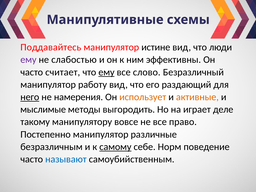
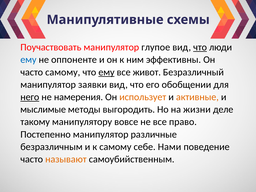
Поддавайтесь: Поддавайтесь -> Поучаствовать
истине: истине -> глупое
что at (200, 47) underline: none -> present
ему at (28, 60) colour: purple -> blue
слабостью: слабостью -> оппоненте
часто считает: считает -> самому
слово: слово -> живот
работу: работу -> заявки
раздающий: раздающий -> обобщении
играет: играет -> жизни
самому at (115, 147) underline: present -> none
Норм: Норм -> Нами
называют colour: blue -> orange
